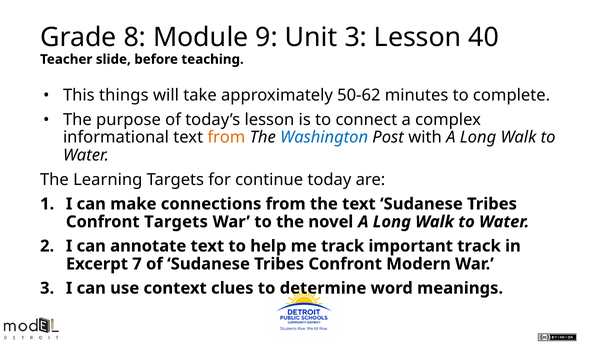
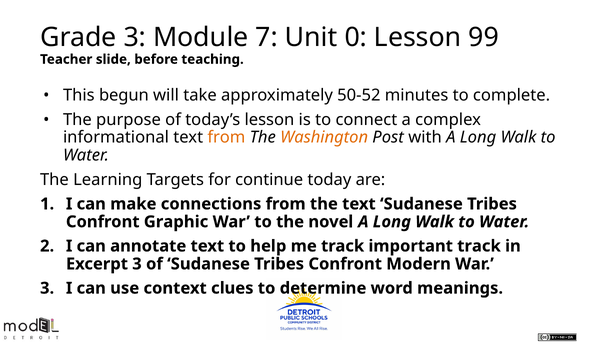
Grade 8: 8 -> 3
9: 9 -> 7
Unit 3: 3 -> 0
40: 40 -> 99
things: things -> begun
50-62: 50-62 -> 50-52
Washington colour: blue -> orange
Confront Targets: Targets -> Graphic
Excerpt 7: 7 -> 3
